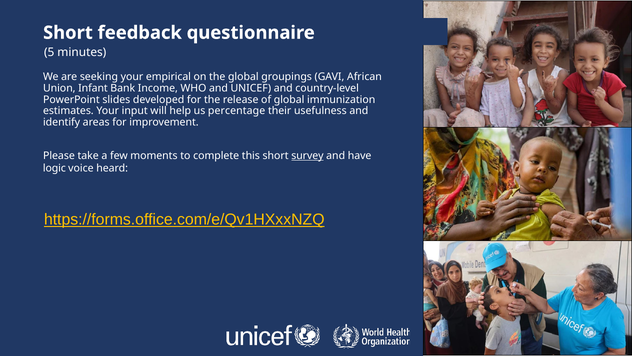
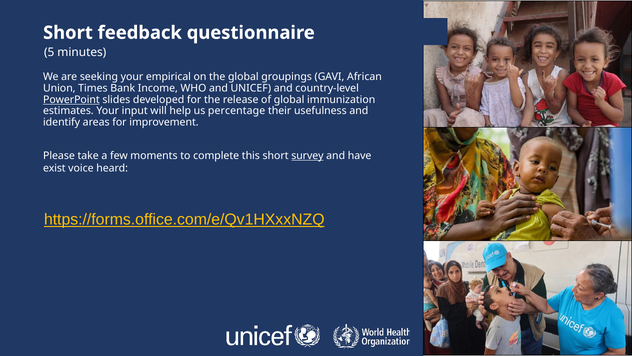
Infant: Infant -> Times
PowerPoint underline: none -> present
logic: logic -> exist
